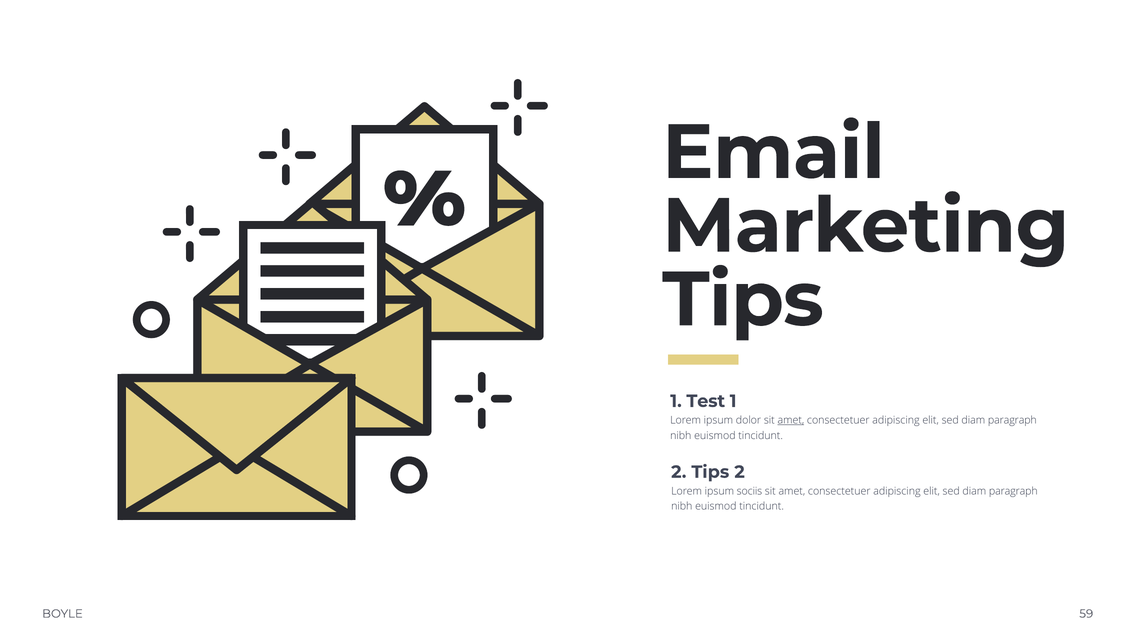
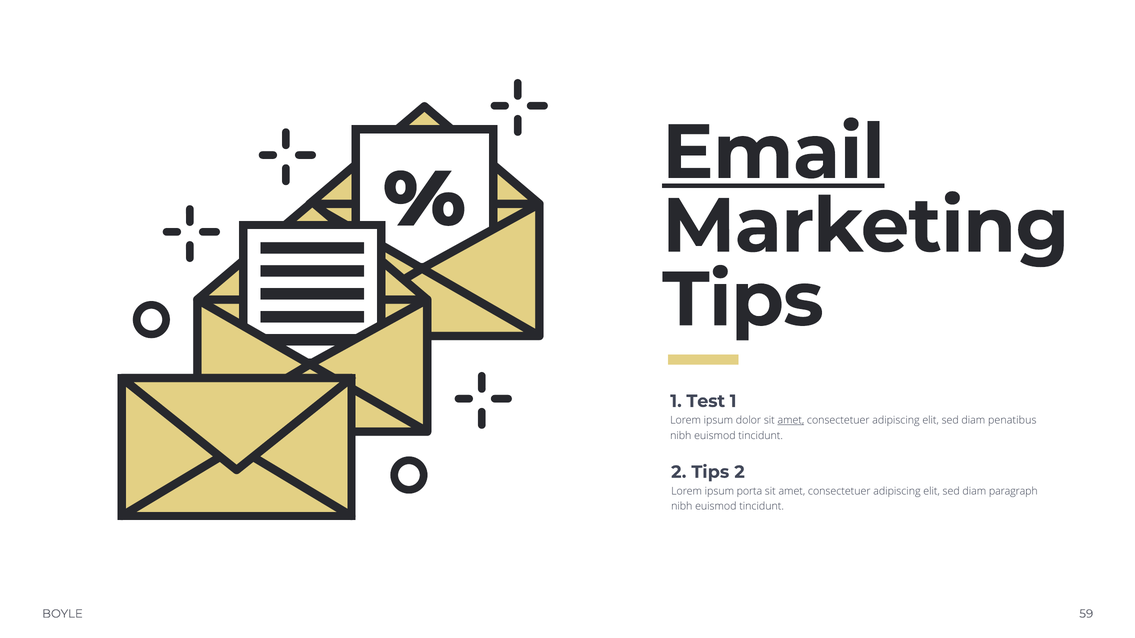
Email underline: none -> present
paragraph at (1012, 421): paragraph -> penatibus
sociis: sociis -> porta
